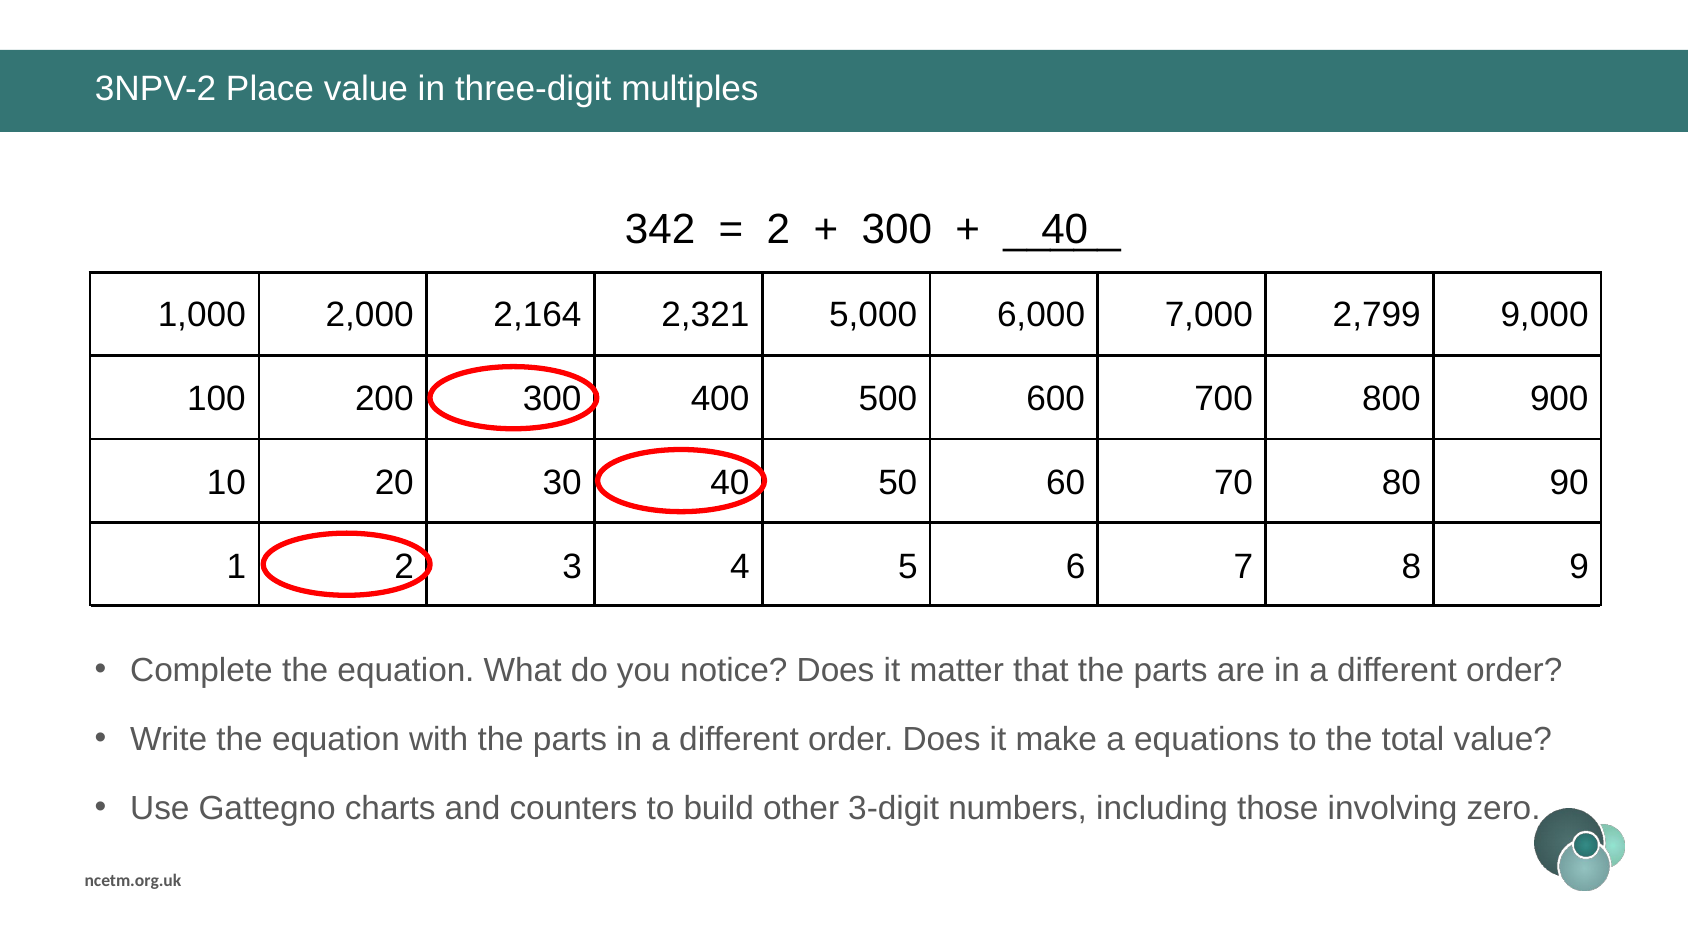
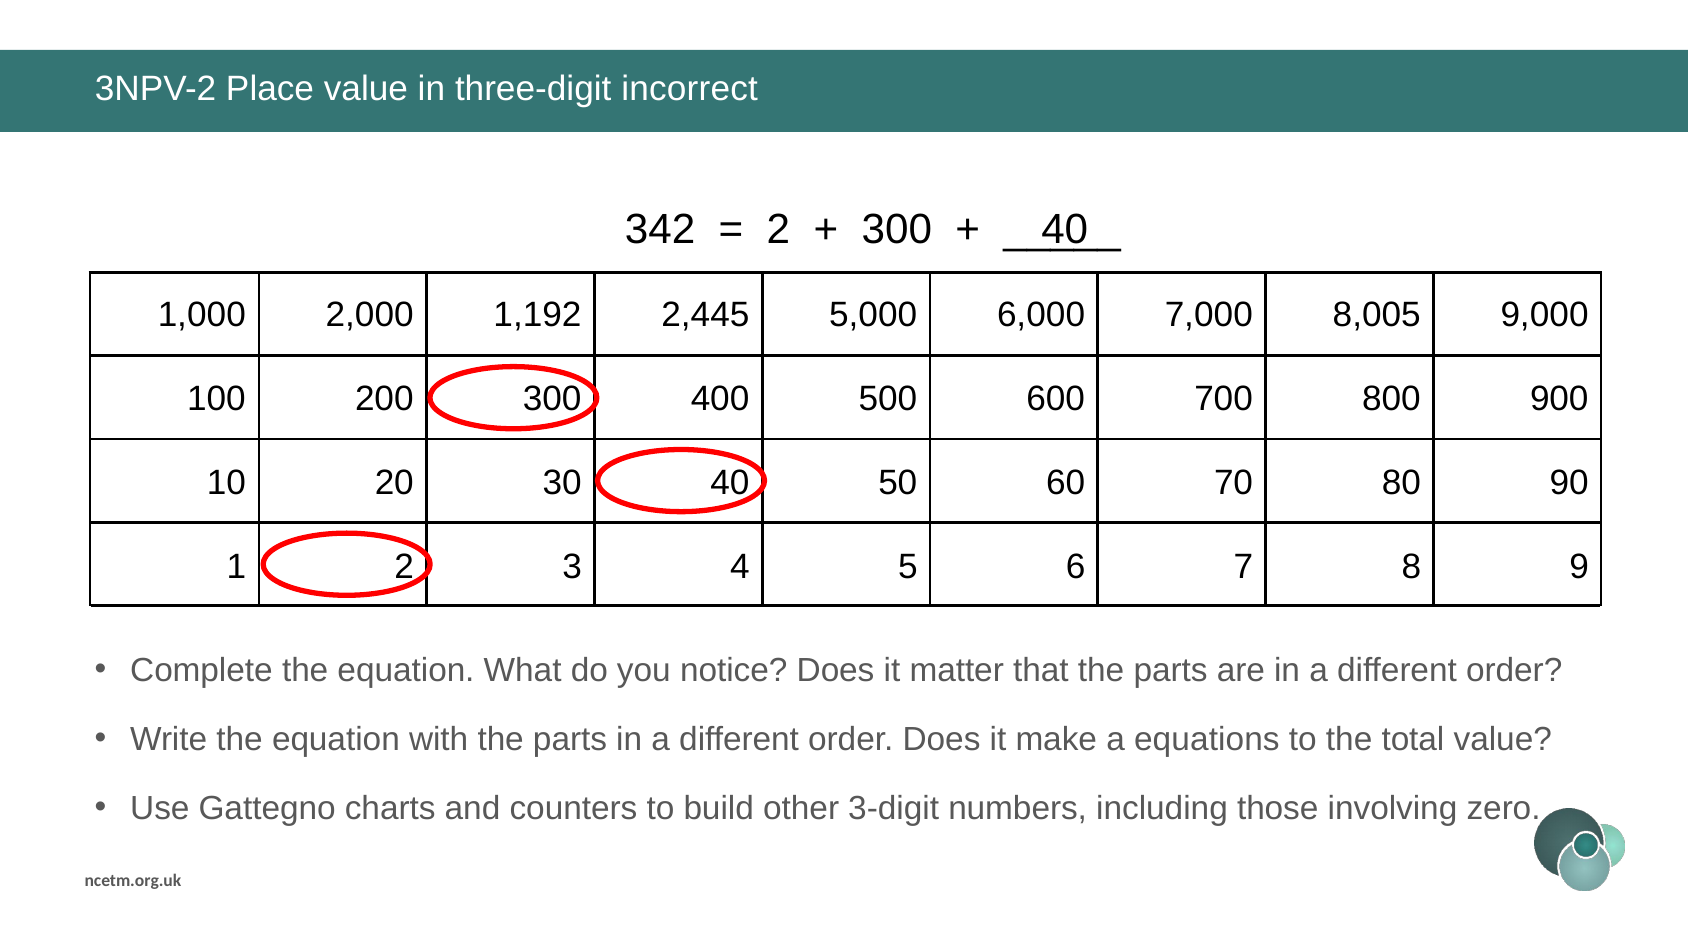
multiples: multiples -> incorrect
2,164: 2,164 -> 1,192
2,321: 2,321 -> 2,445
2,799: 2,799 -> 8,005
